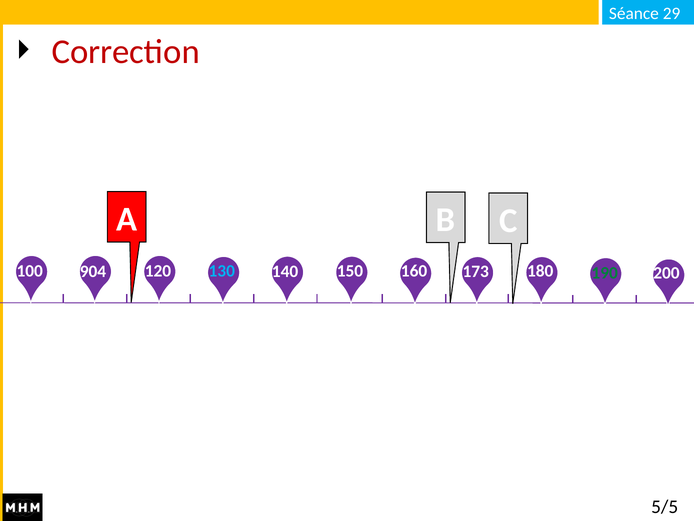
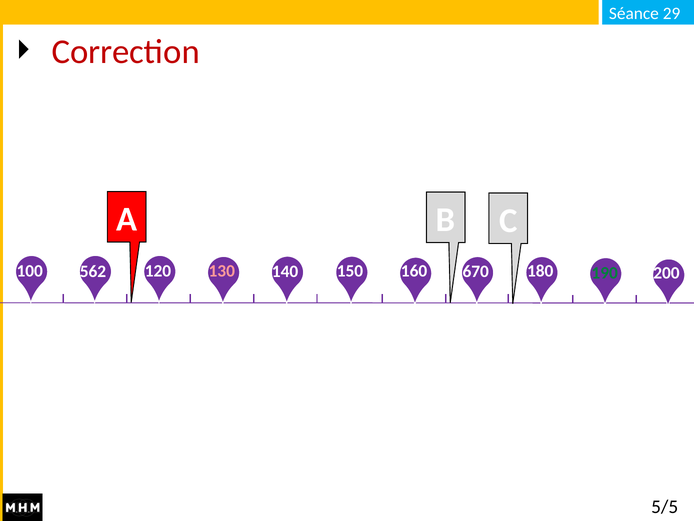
904: 904 -> 562
130 colour: light blue -> pink
173: 173 -> 670
